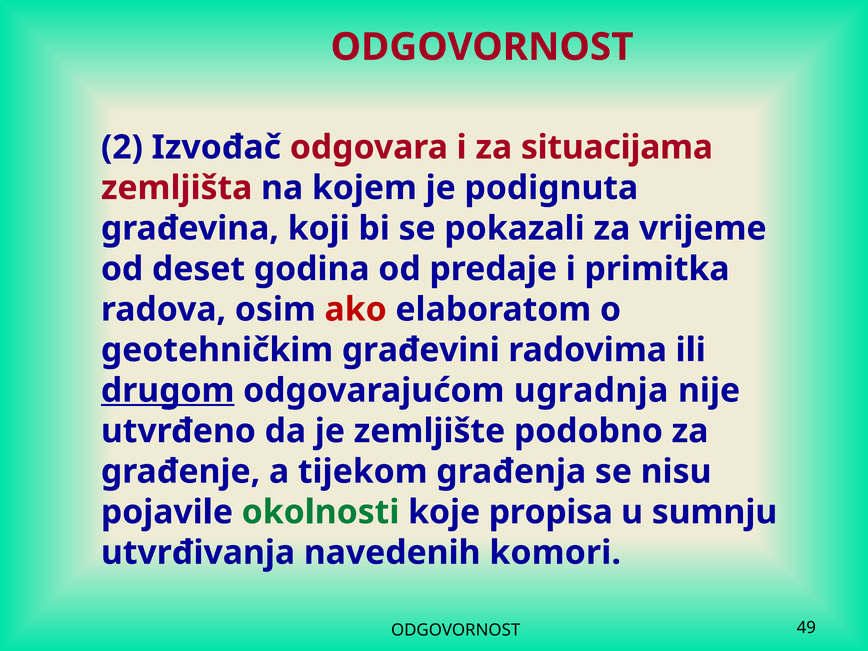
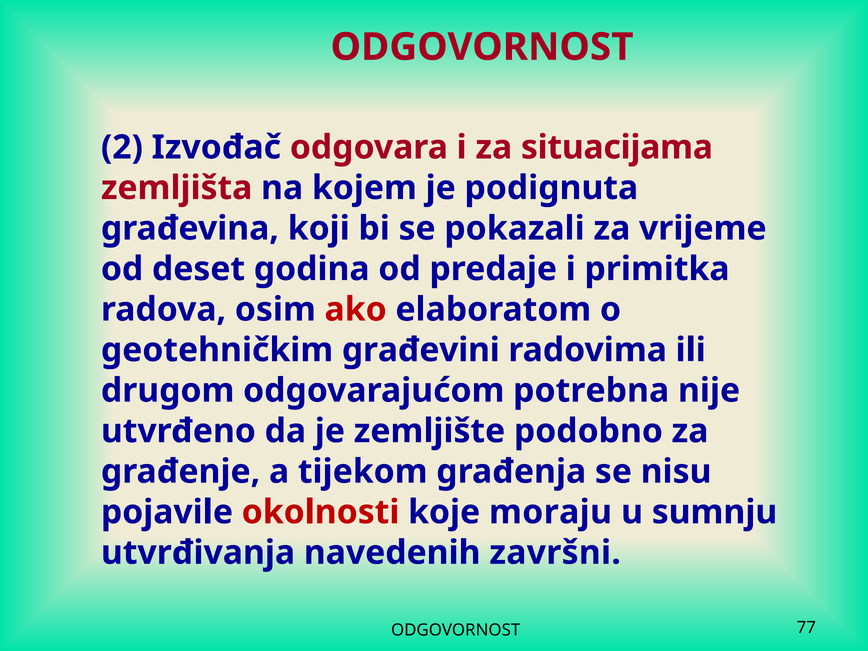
drugom underline: present -> none
ugradnja: ugradnja -> potrebna
okolnosti colour: green -> red
propisa: propisa -> moraju
komori: komori -> završni
49: 49 -> 77
